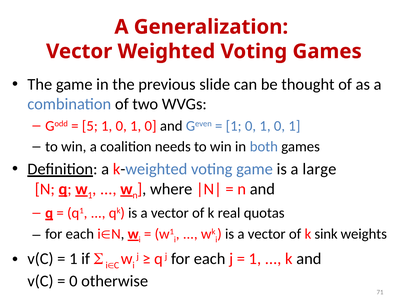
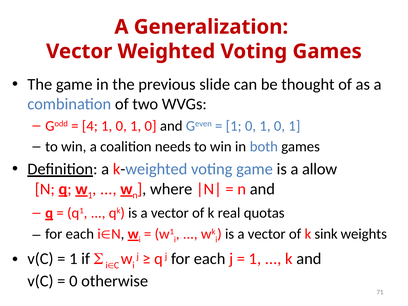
5: 5 -> 4
large: large -> allow
